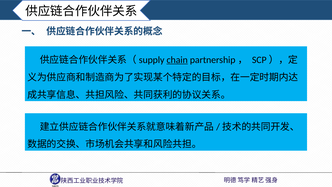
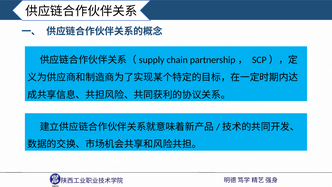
chain underline: present -> none
